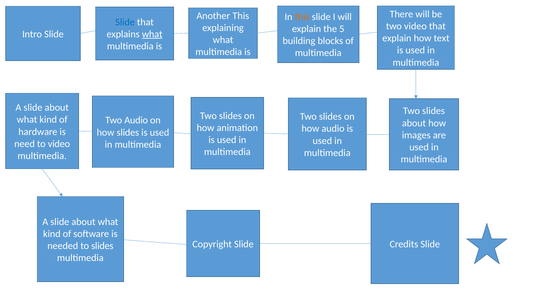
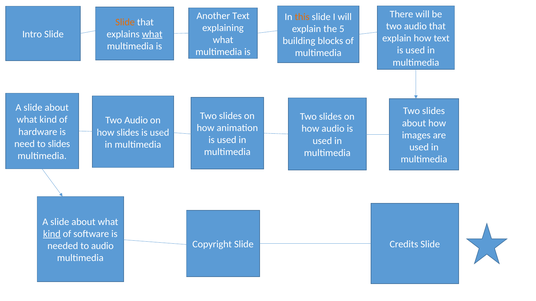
Another This: This -> Text
Slide at (125, 22) colour: blue -> orange
video at (415, 26): video -> audio
to video: video -> slides
kind at (52, 234) underline: none -> present
to slides: slides -> audio
